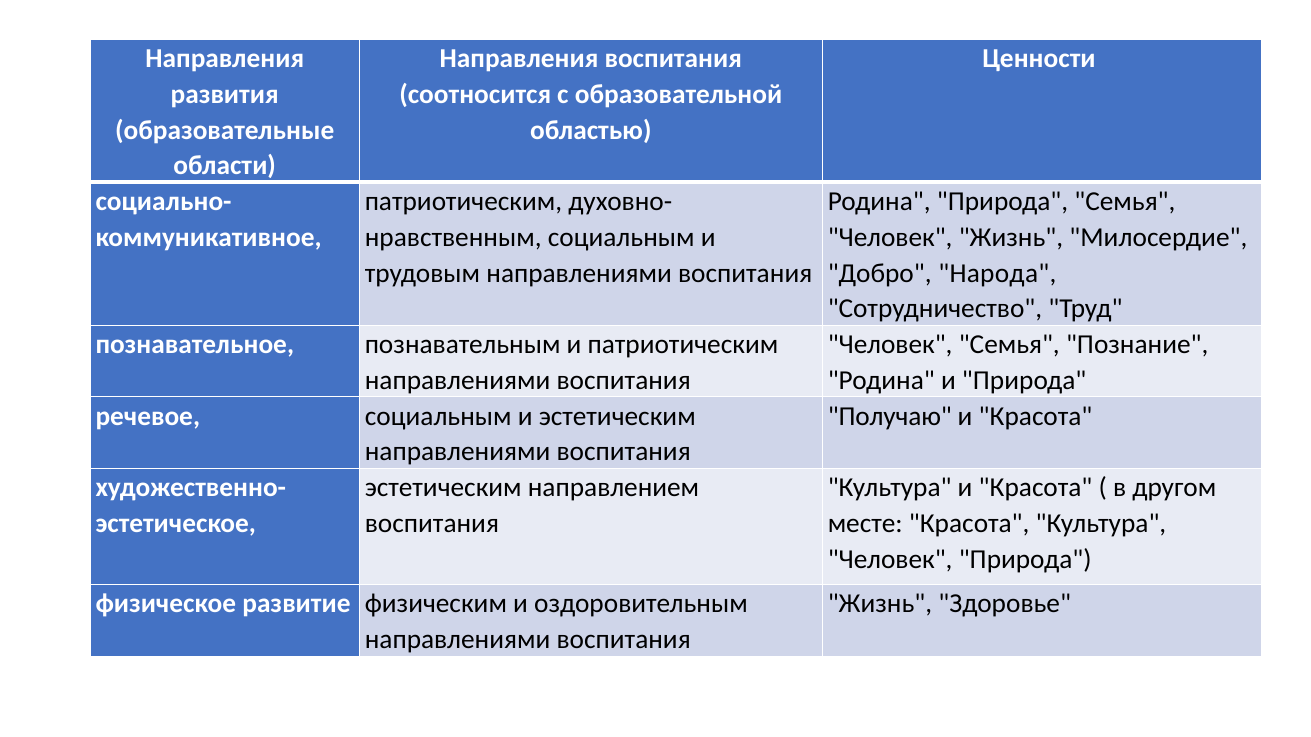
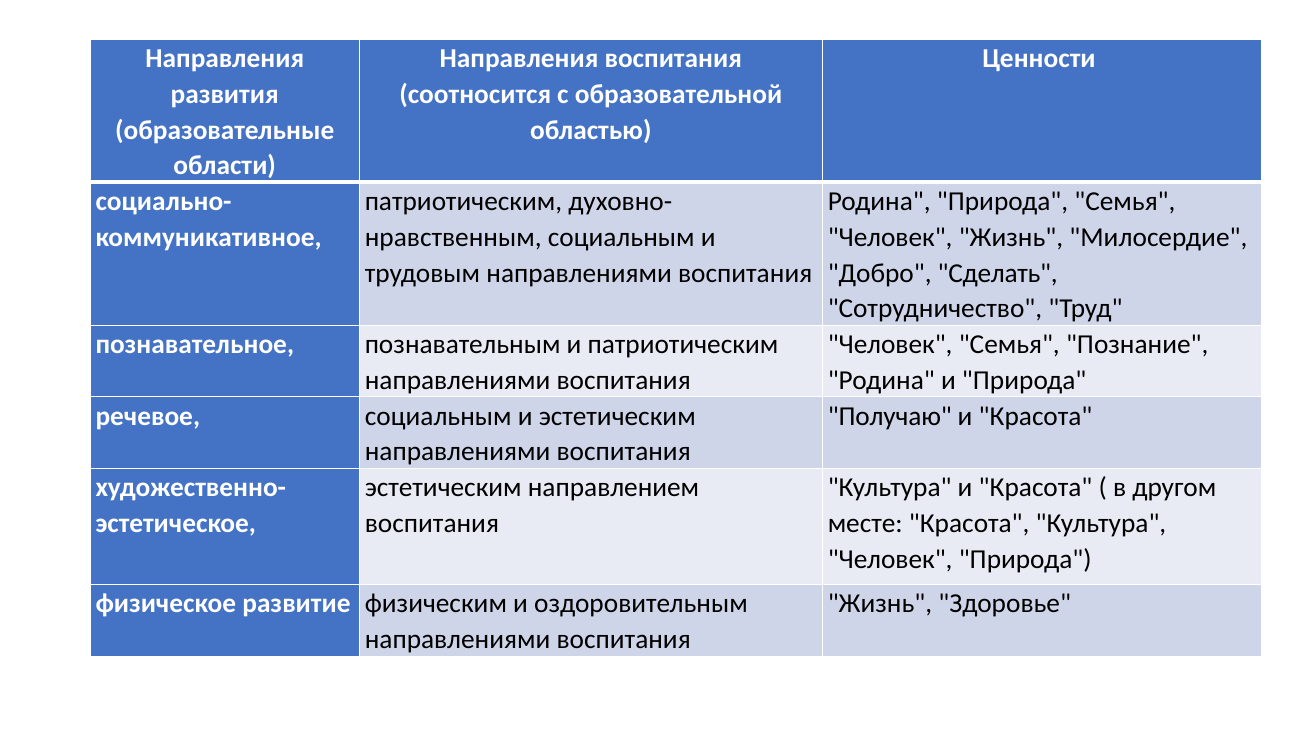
Народа: Народа -> Сделать
